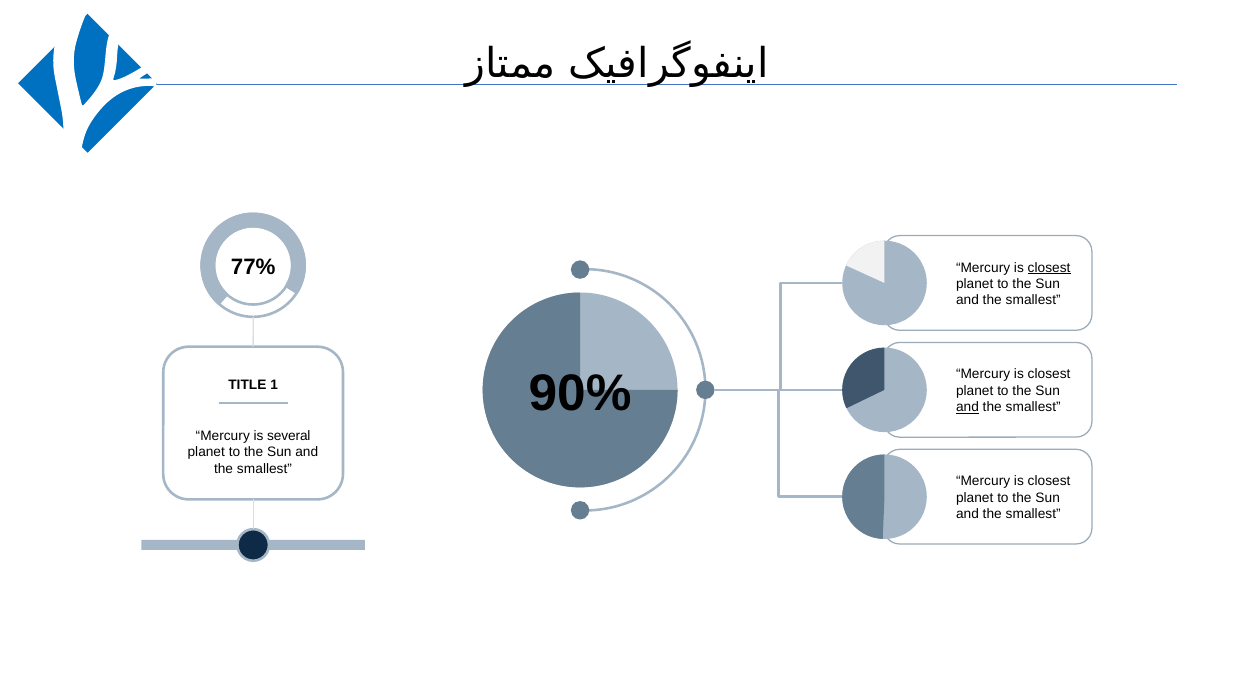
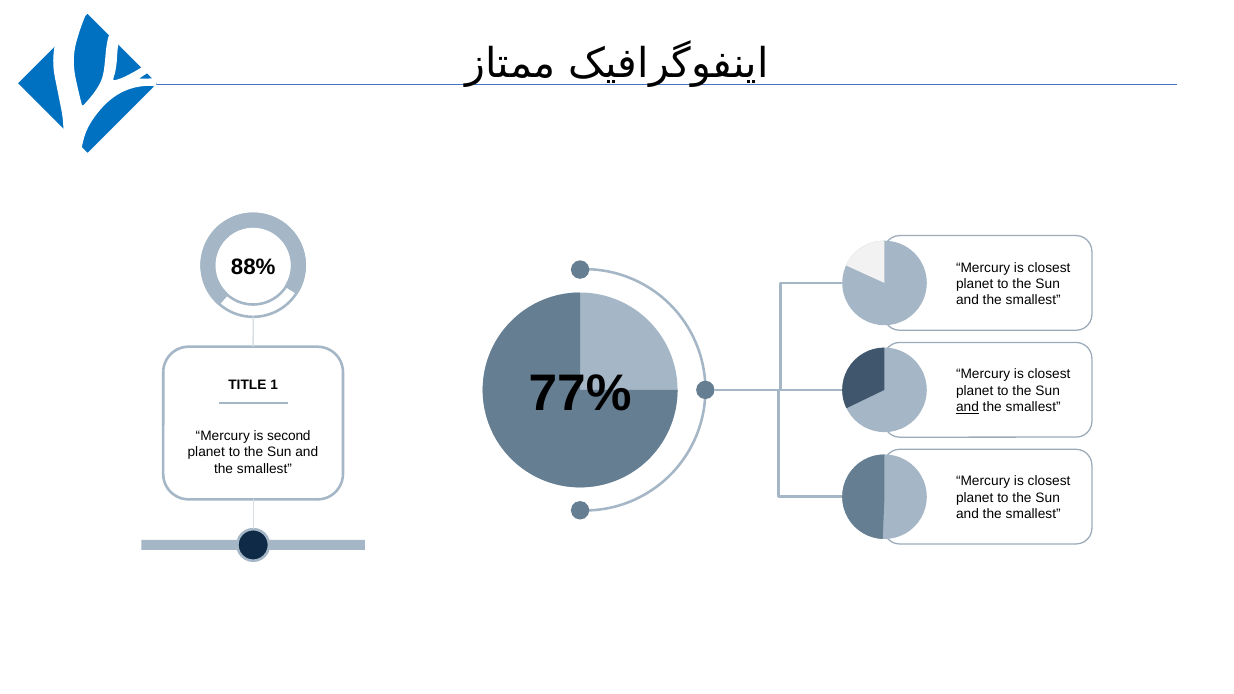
77%: 77% -> 88%
closest at (1049, 268) underline: present -> none
90%: 90% -> 77%
several: several -> second
